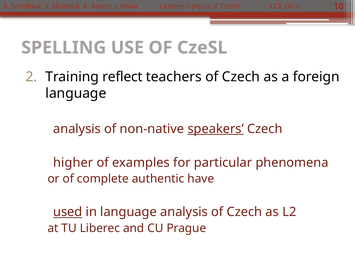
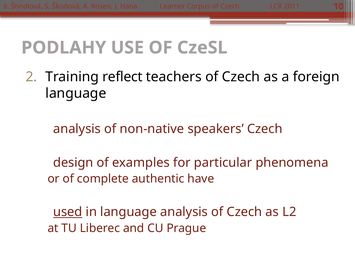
SPELLING: SPELLING -> PODLAHY
speakers underline: present -> none
higher: higher -> design
